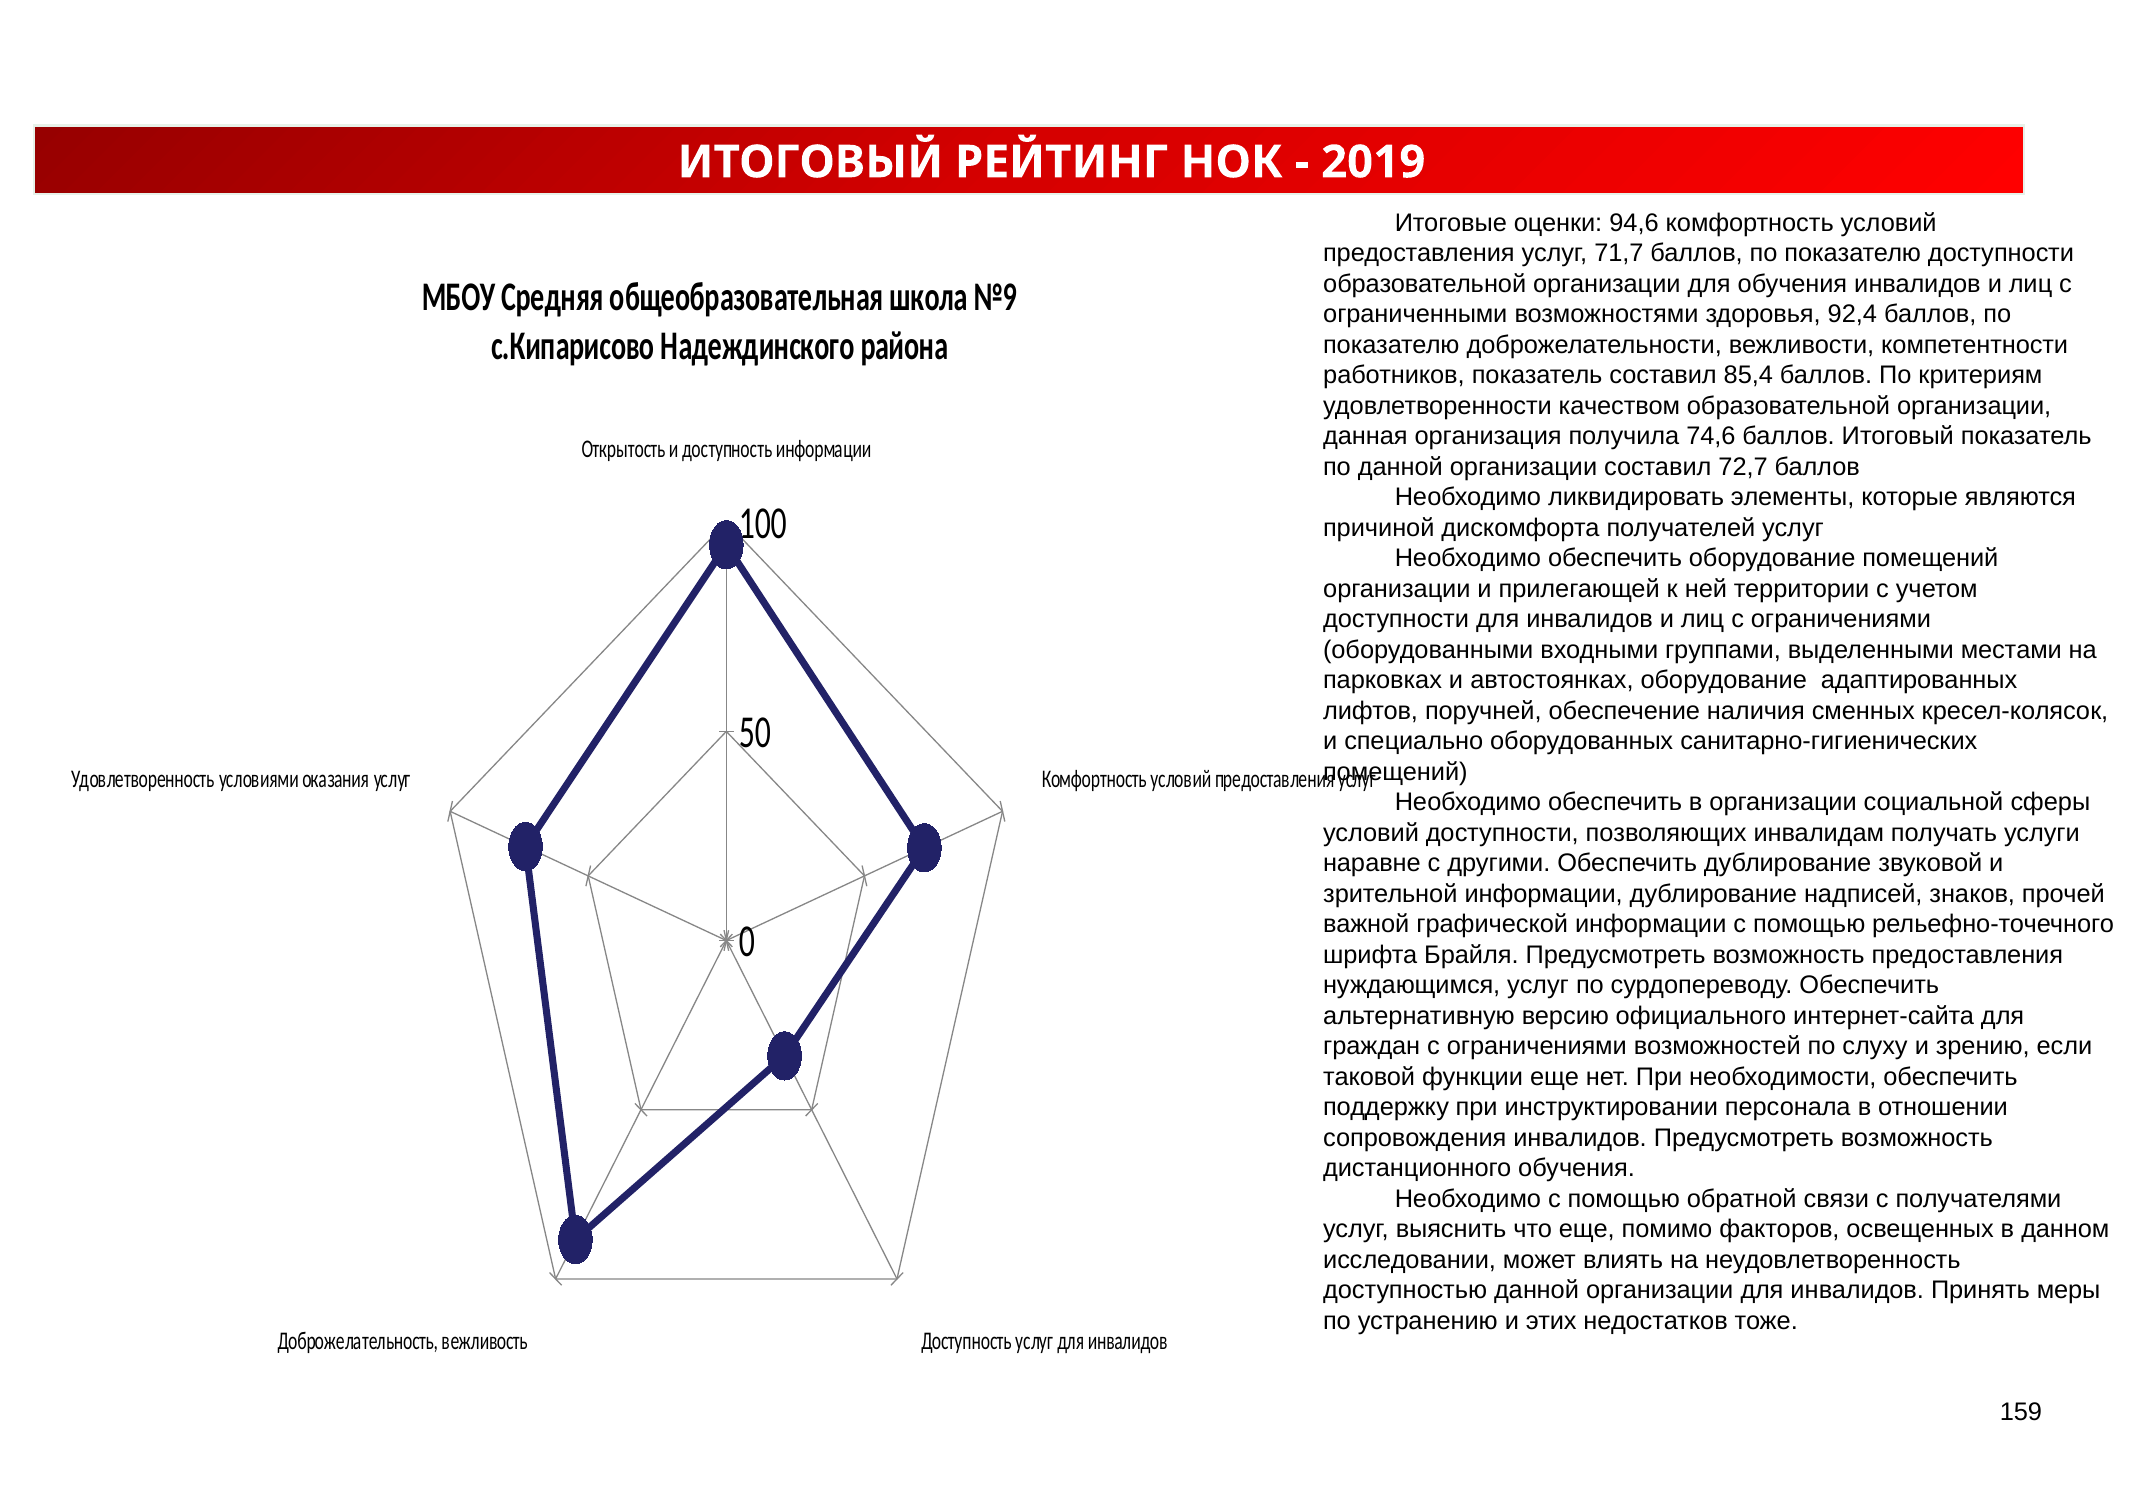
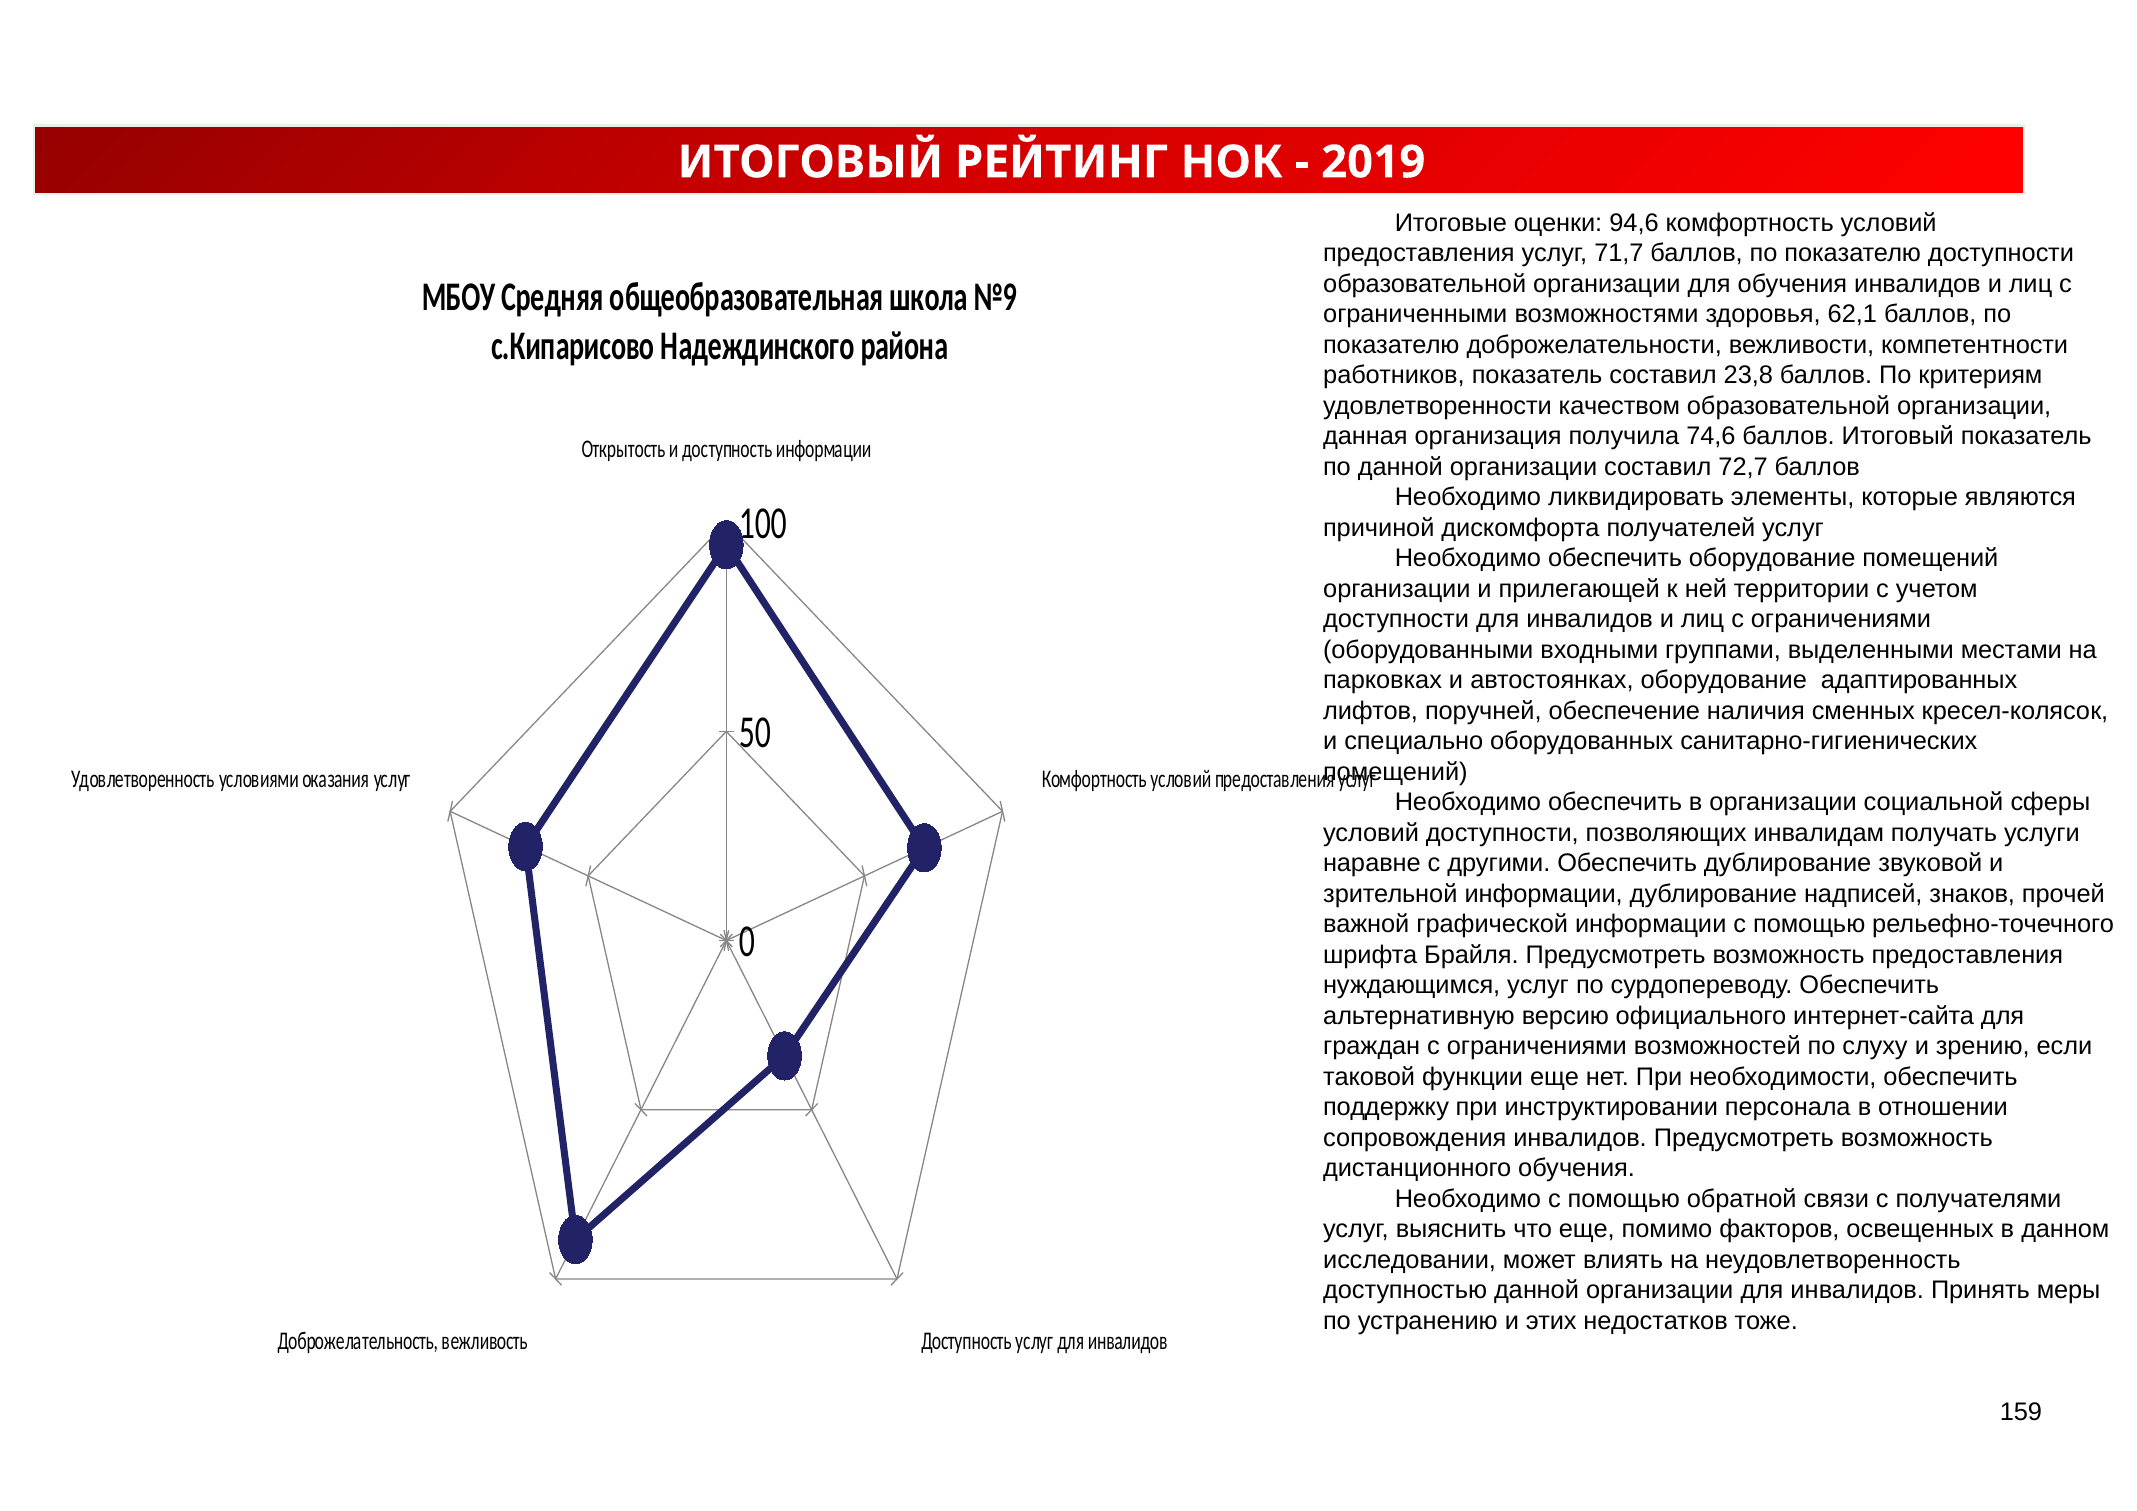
92,4: 92,4 -> 62,1
85,4: 85,4 -> 23,8
